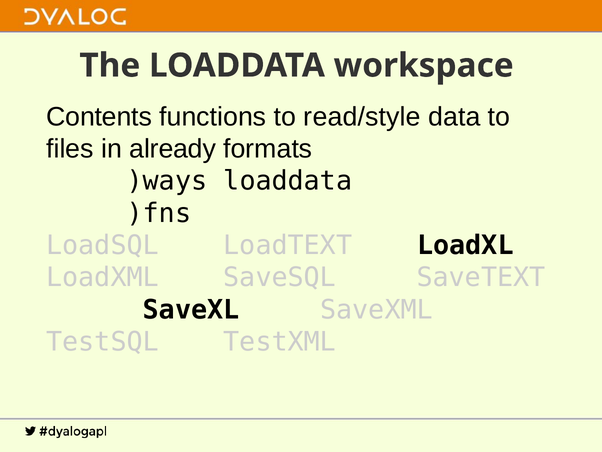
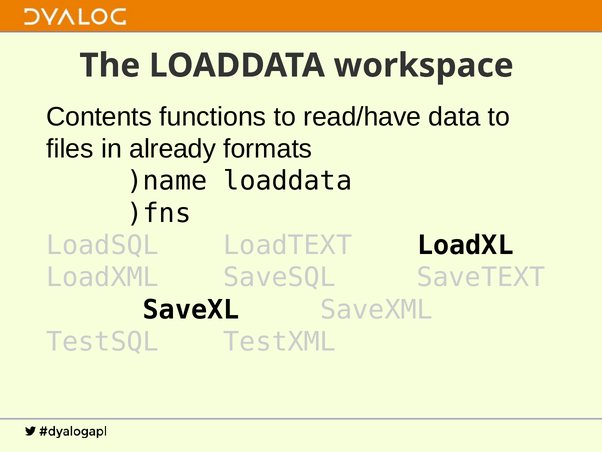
read/style: read/style -> read/have
)ways: )ways -> )name
